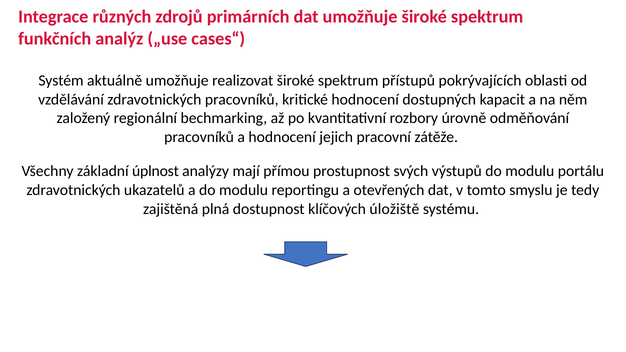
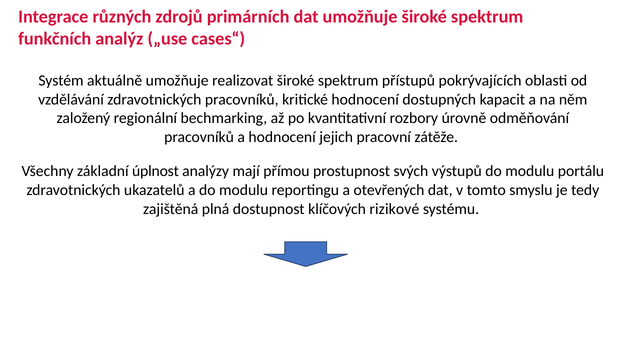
úložiště: úložiště -> rizikové
